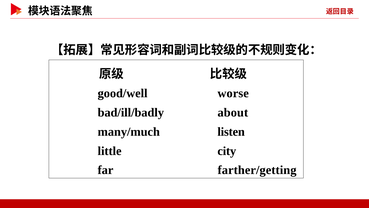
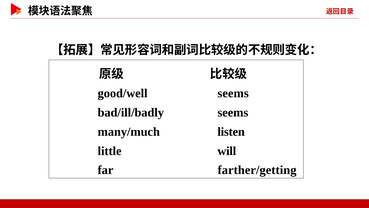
good/well worse: worse -> seems
bad/ill/badly about: about -> seems
city: city -> will
